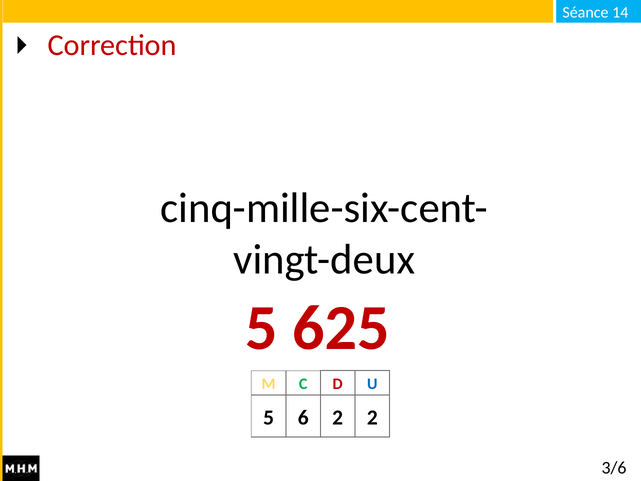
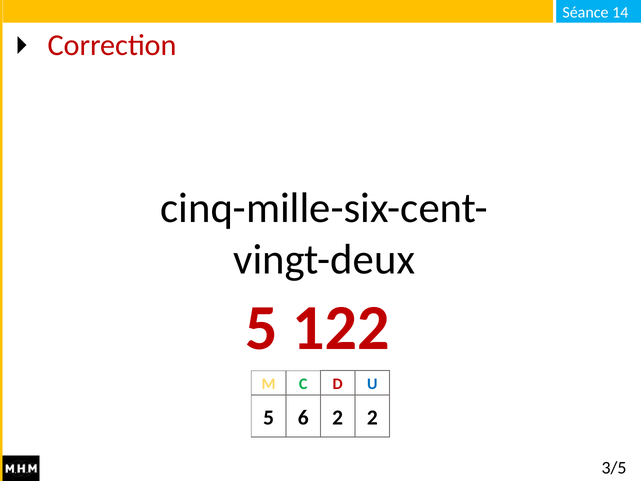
625: 625 -> 122
3/6: 3/6 -> 3/5
